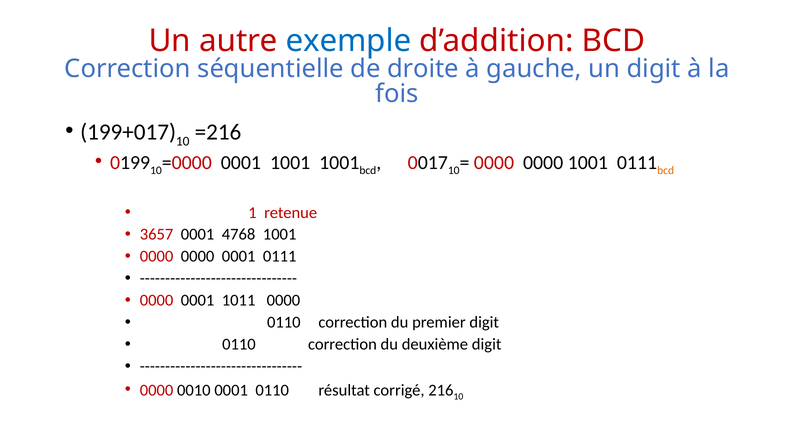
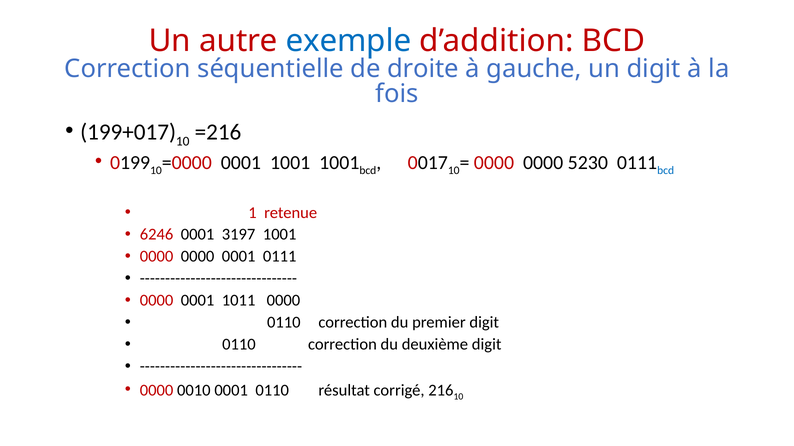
0000 1001: 1001 -> 5230
bcd at (666, 171) colour: orange -> blue
3657: 3657 -> 6246
4768: 4768 -> 3197
